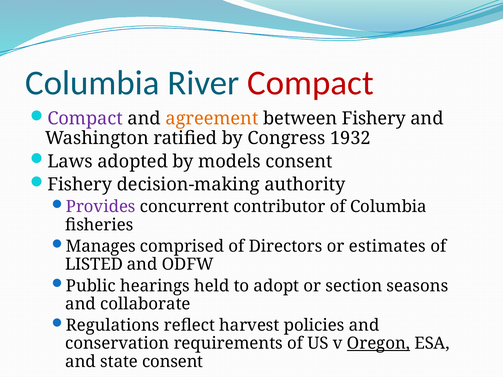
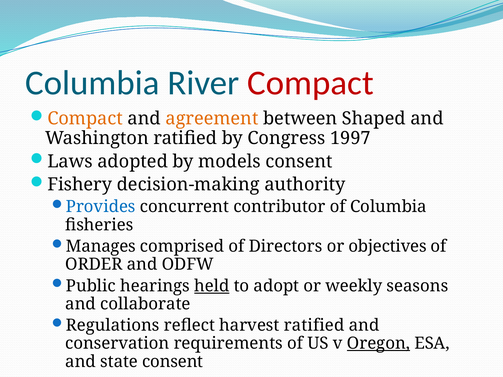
Compact at (85, 119) colour: purple -> orange
between Fishery: Fishery -> Shaped
1932: 1932 -> 1997
Provides colour: purple -> blue
estimates: estimates -> objectives
LISTED: LISTED -> ORDER
held underline: none -> present
section: section -> weekly
harvest policies: policies -> ratified
